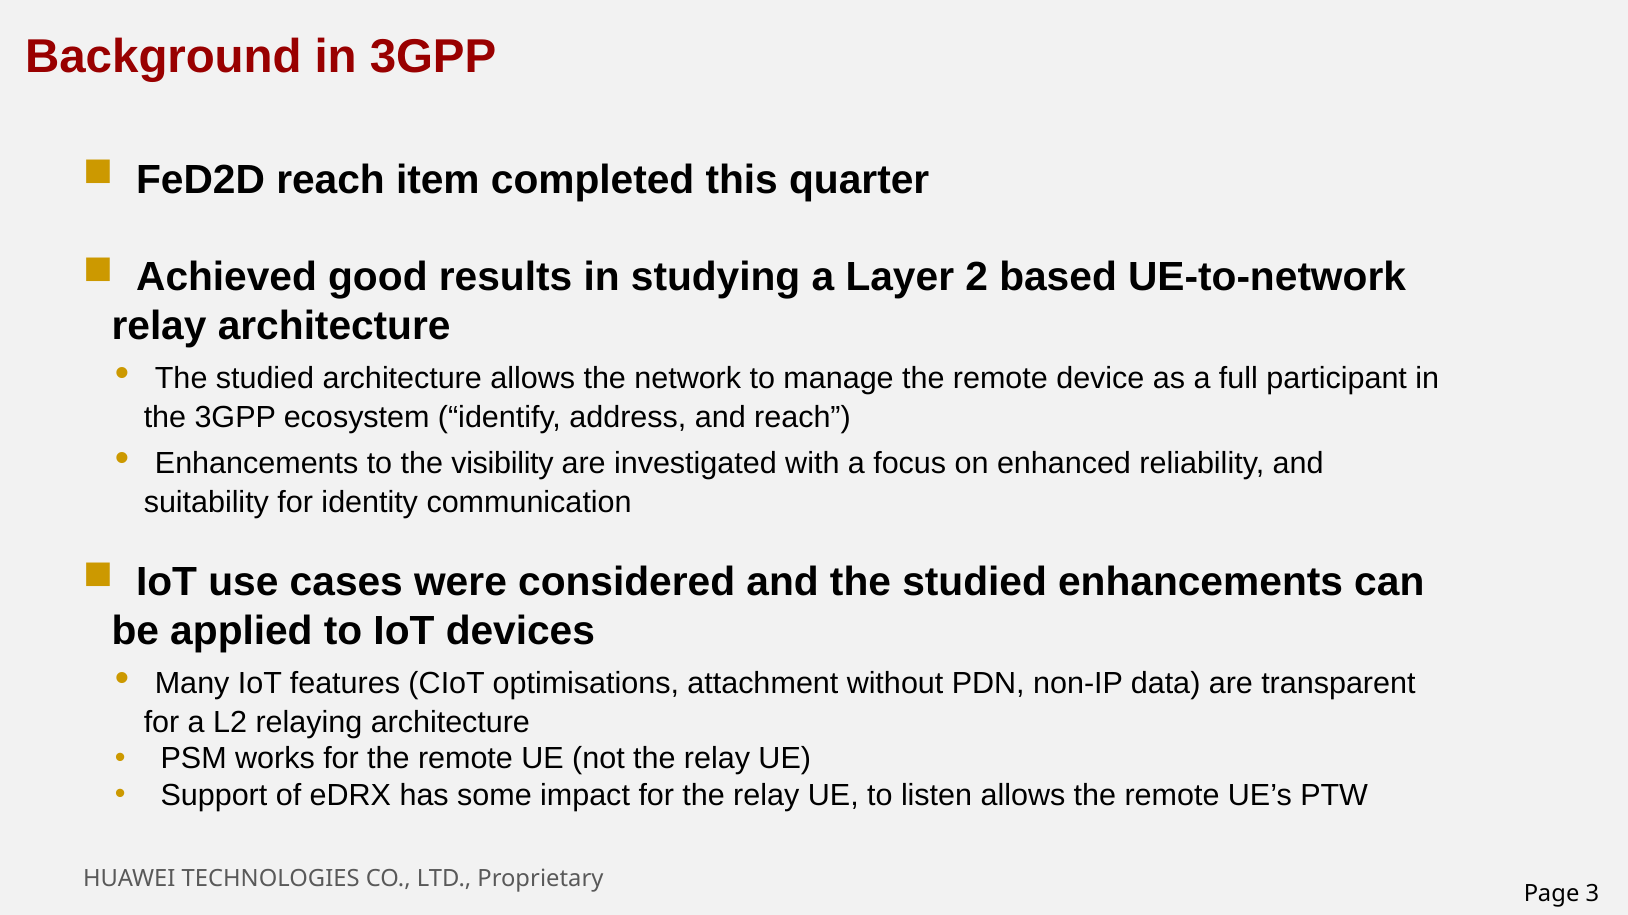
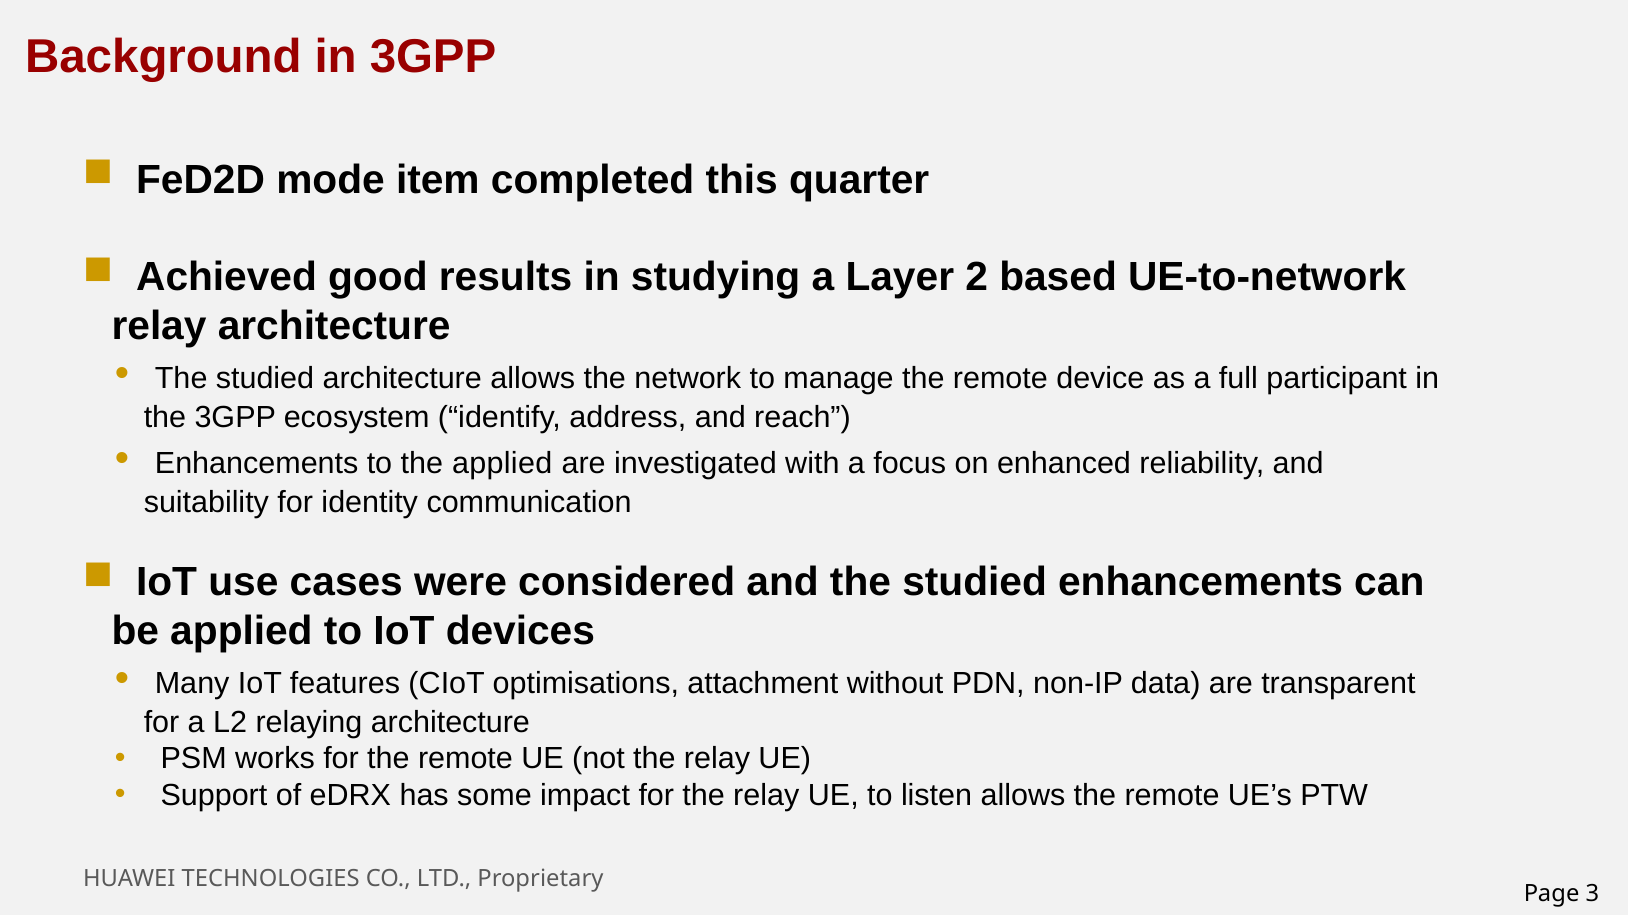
FeD2D reach: reach -> mode
the visibility: visibility -> applied
